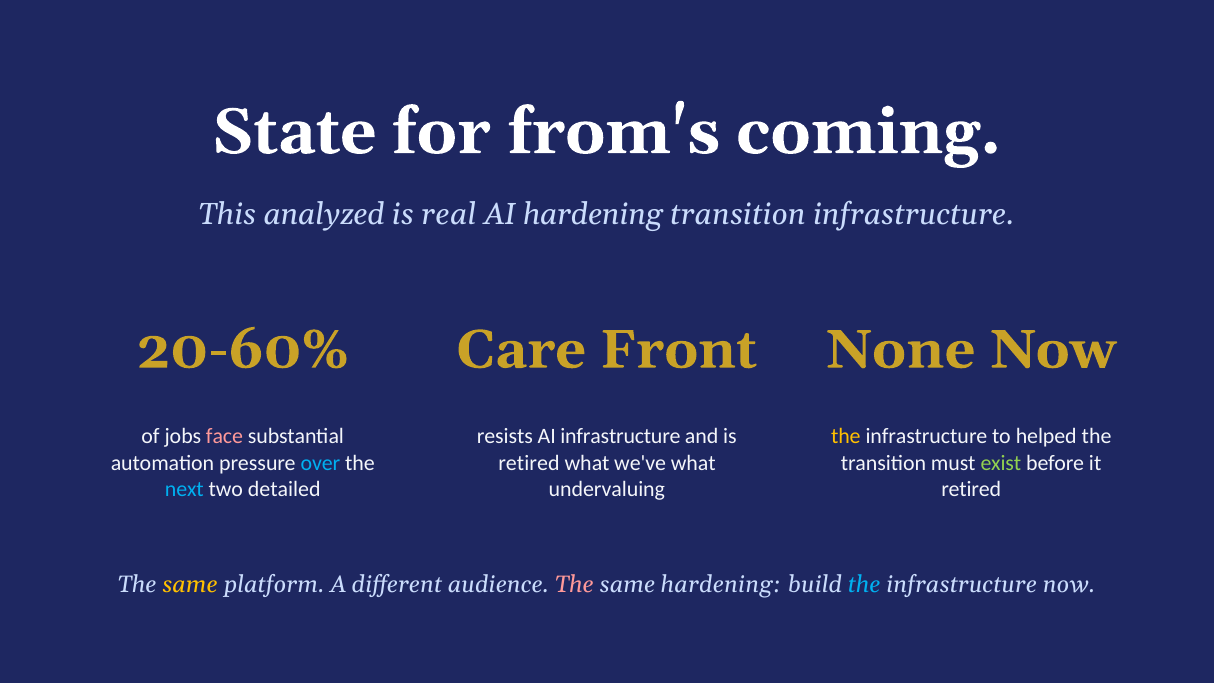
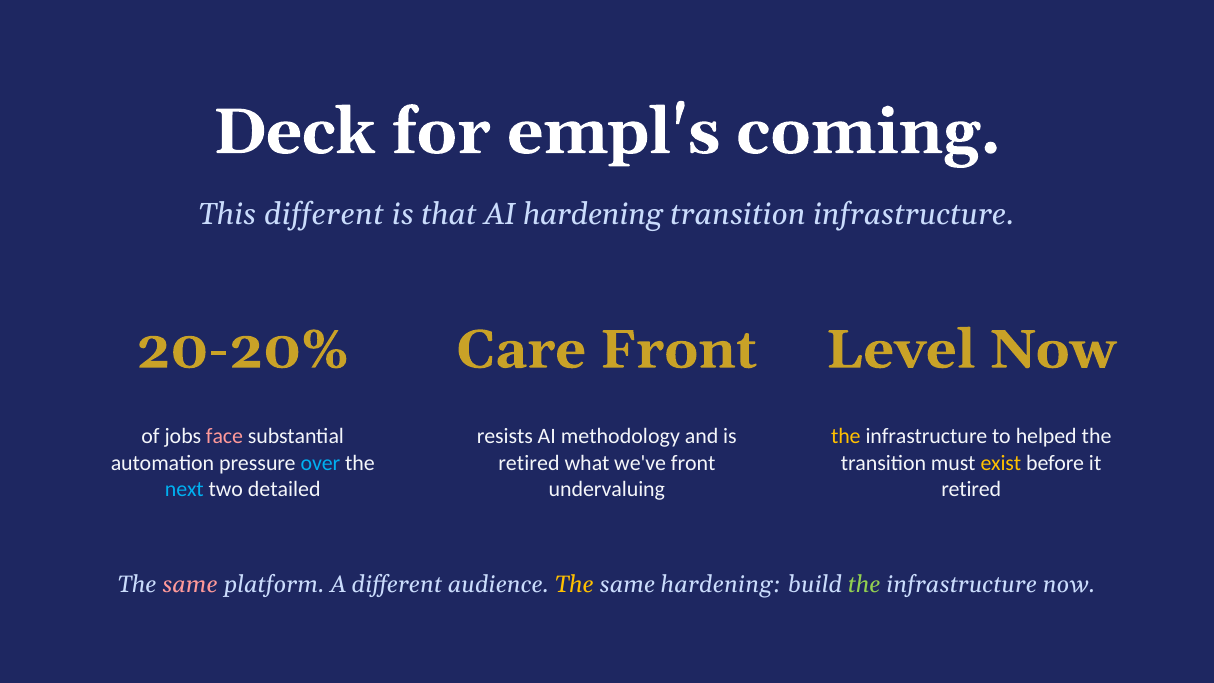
State: State -> Deck
from's: from's -> empl's
This analyzed: analyzed -> different
real: real -> that
20-60%: 20-60% -> 20-20%
None: None -> Level
AI infrastructure: infrastructure -> methodology
we've what: what -> front
exist colour: light green -> yellow
same at (190, 584) colour: yellow -> pink
The at (574, 584) colour: pink -> yellow
the at (864, 584) colour: light blue -> light green
